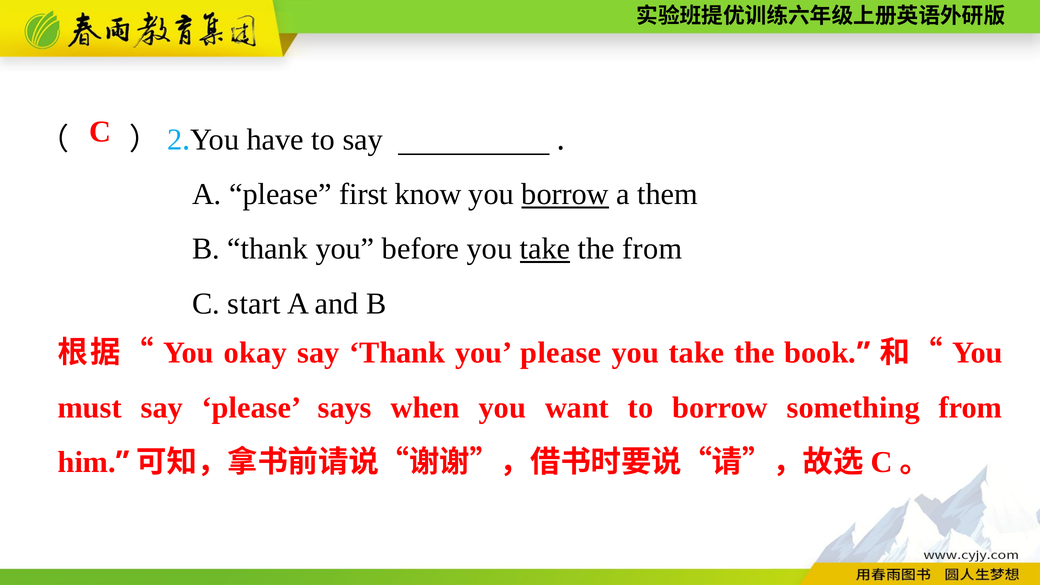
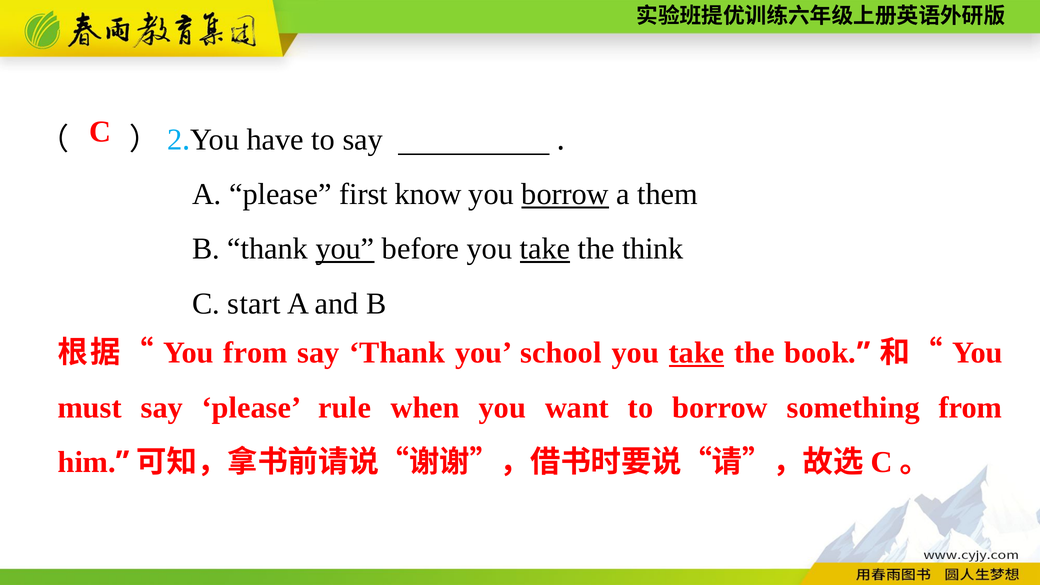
you at (345, 249) underline: none -> present
the from: from -> think
You okay: okay -> from
you please: please -> school
take at (697, 353) underline: none -> present
says: says -> rule
